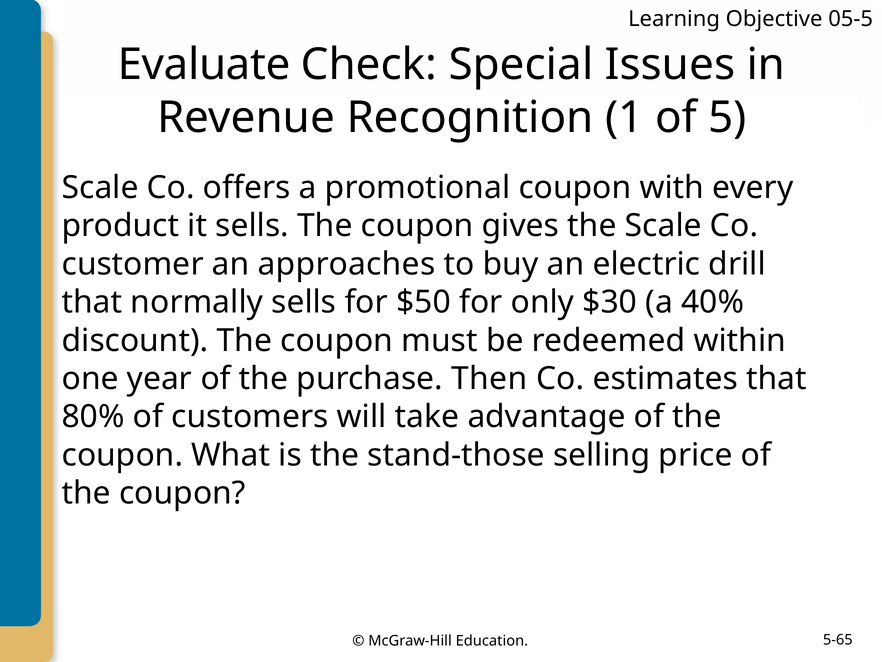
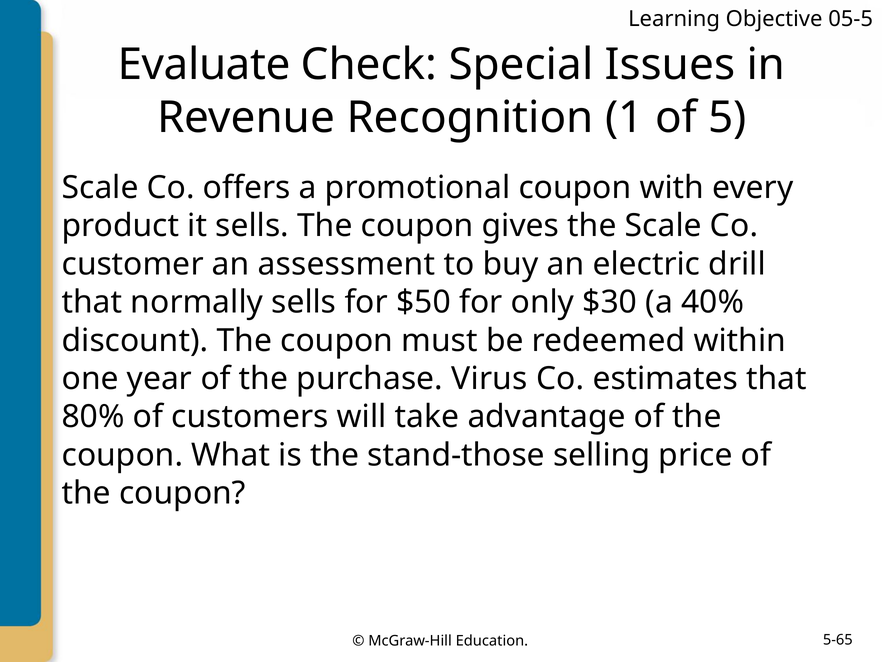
approaches: approaches -> assessment
Then: Then -> Virus
